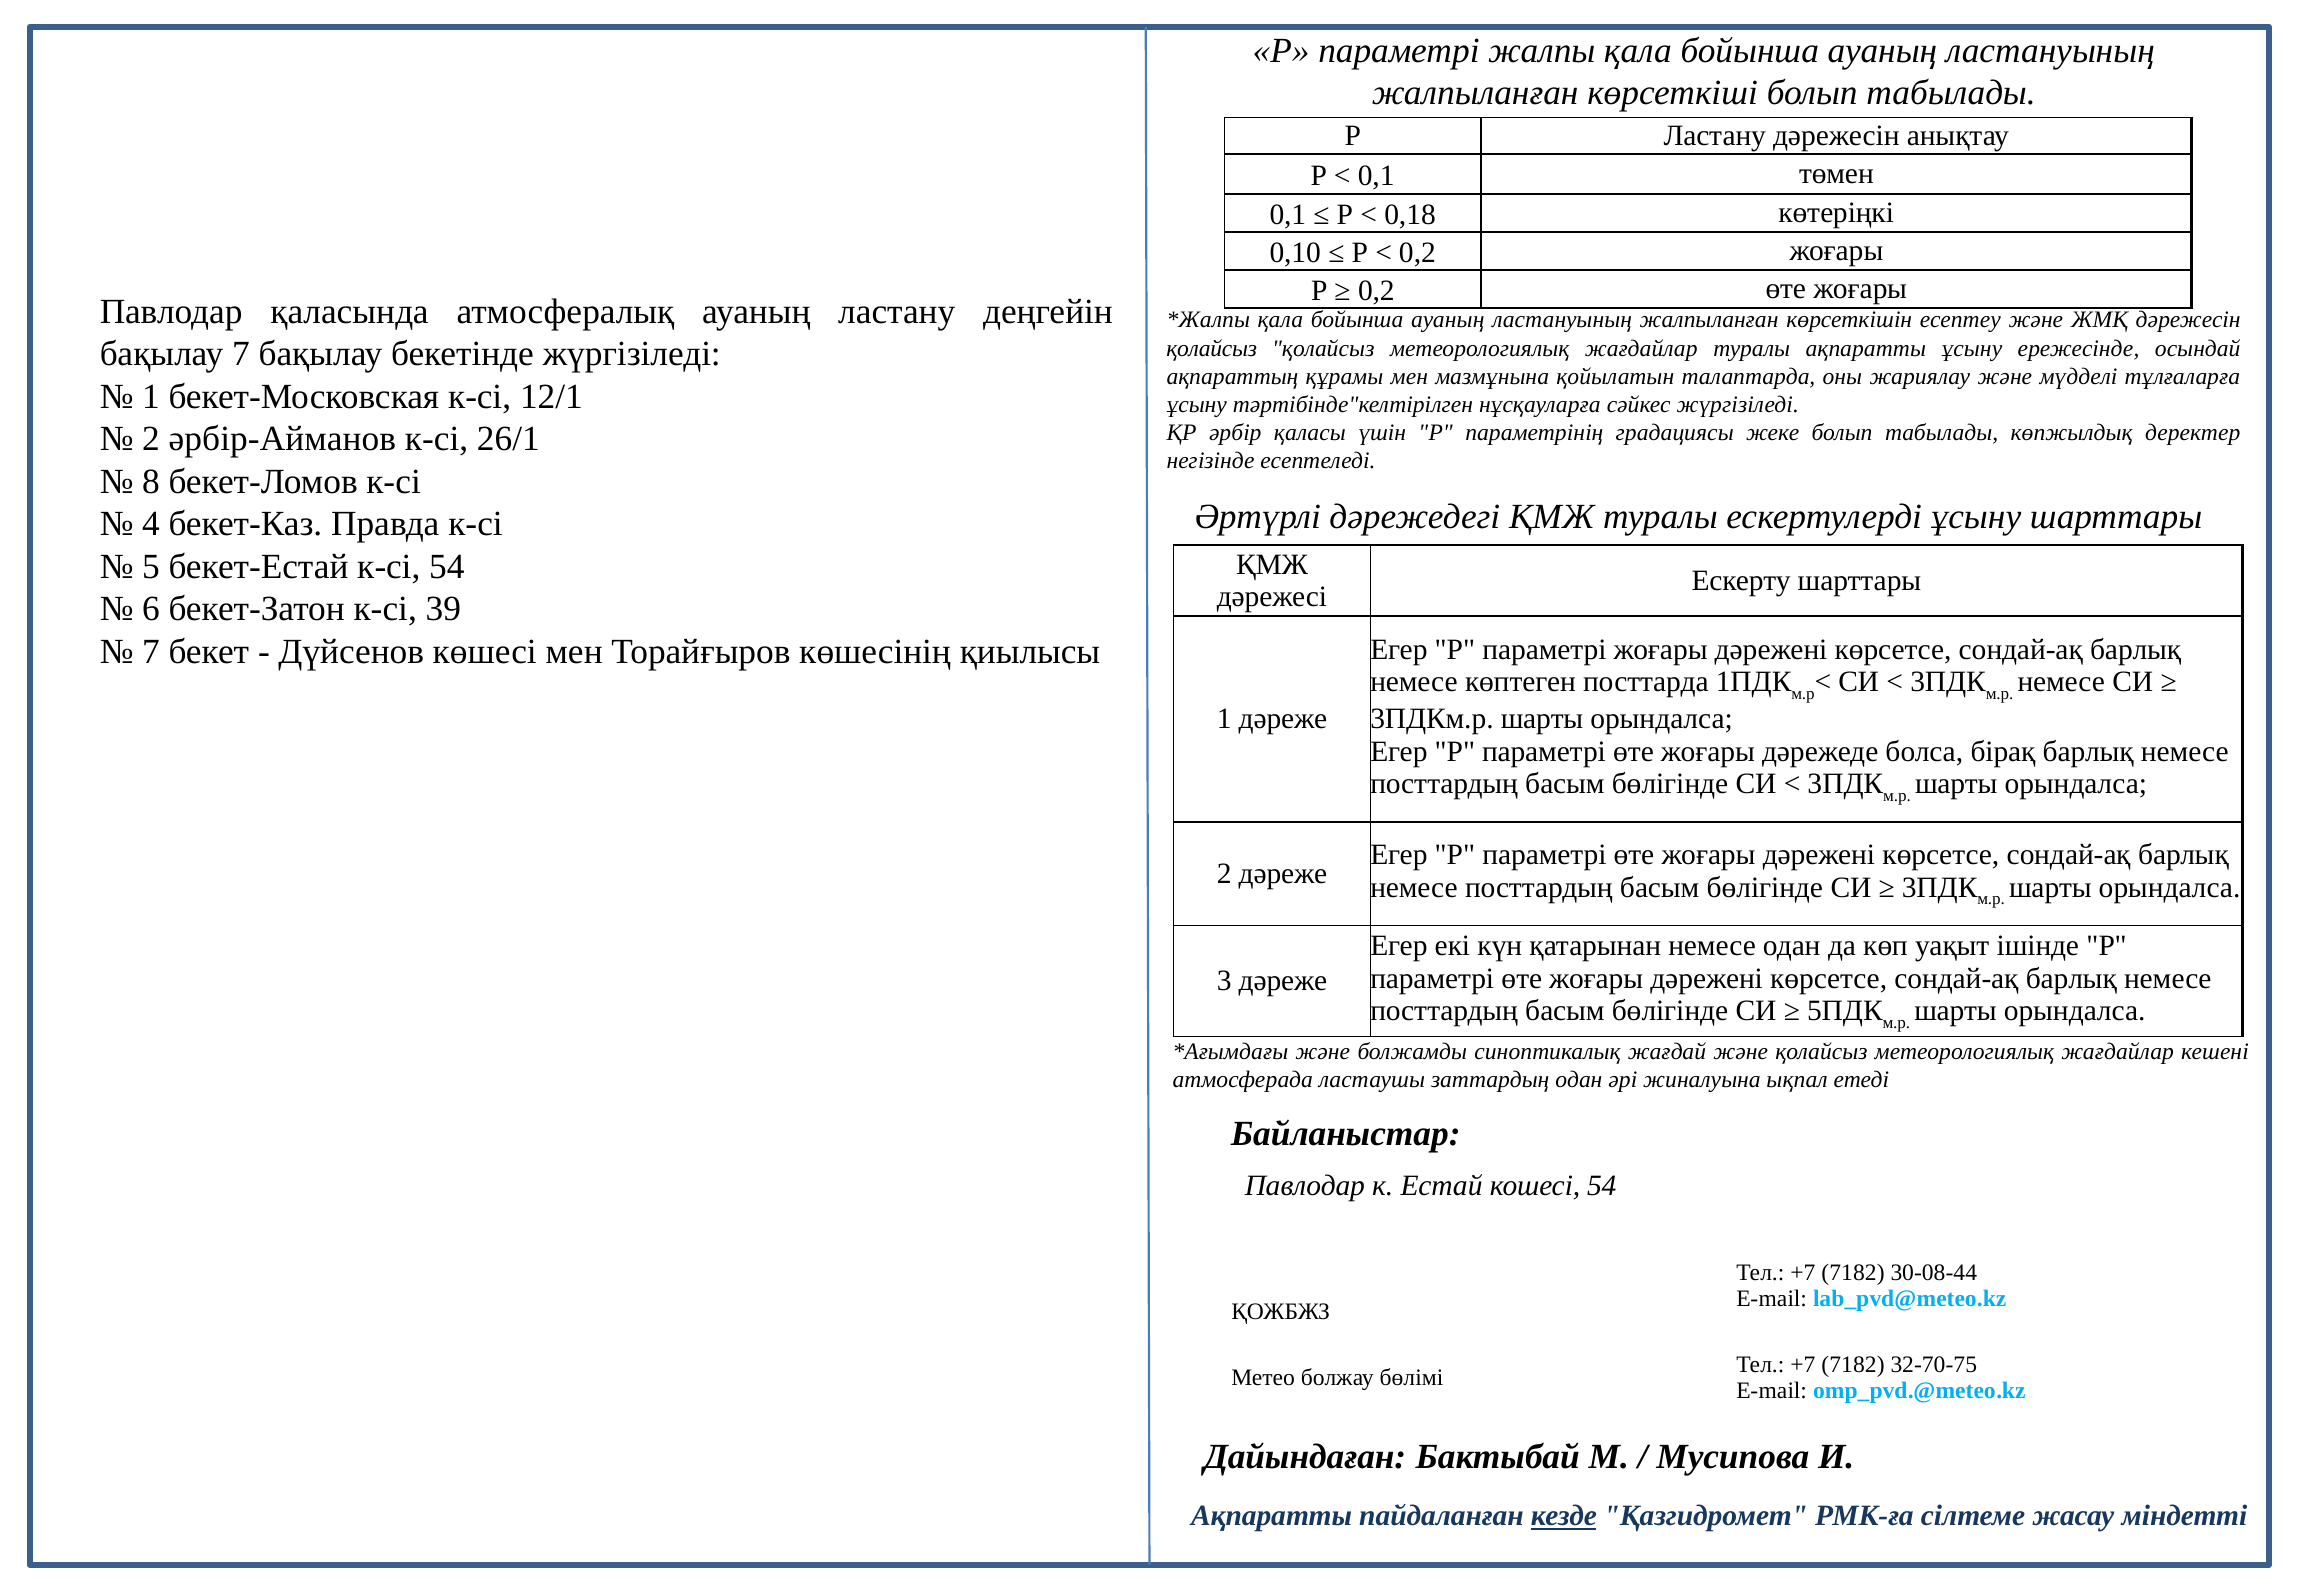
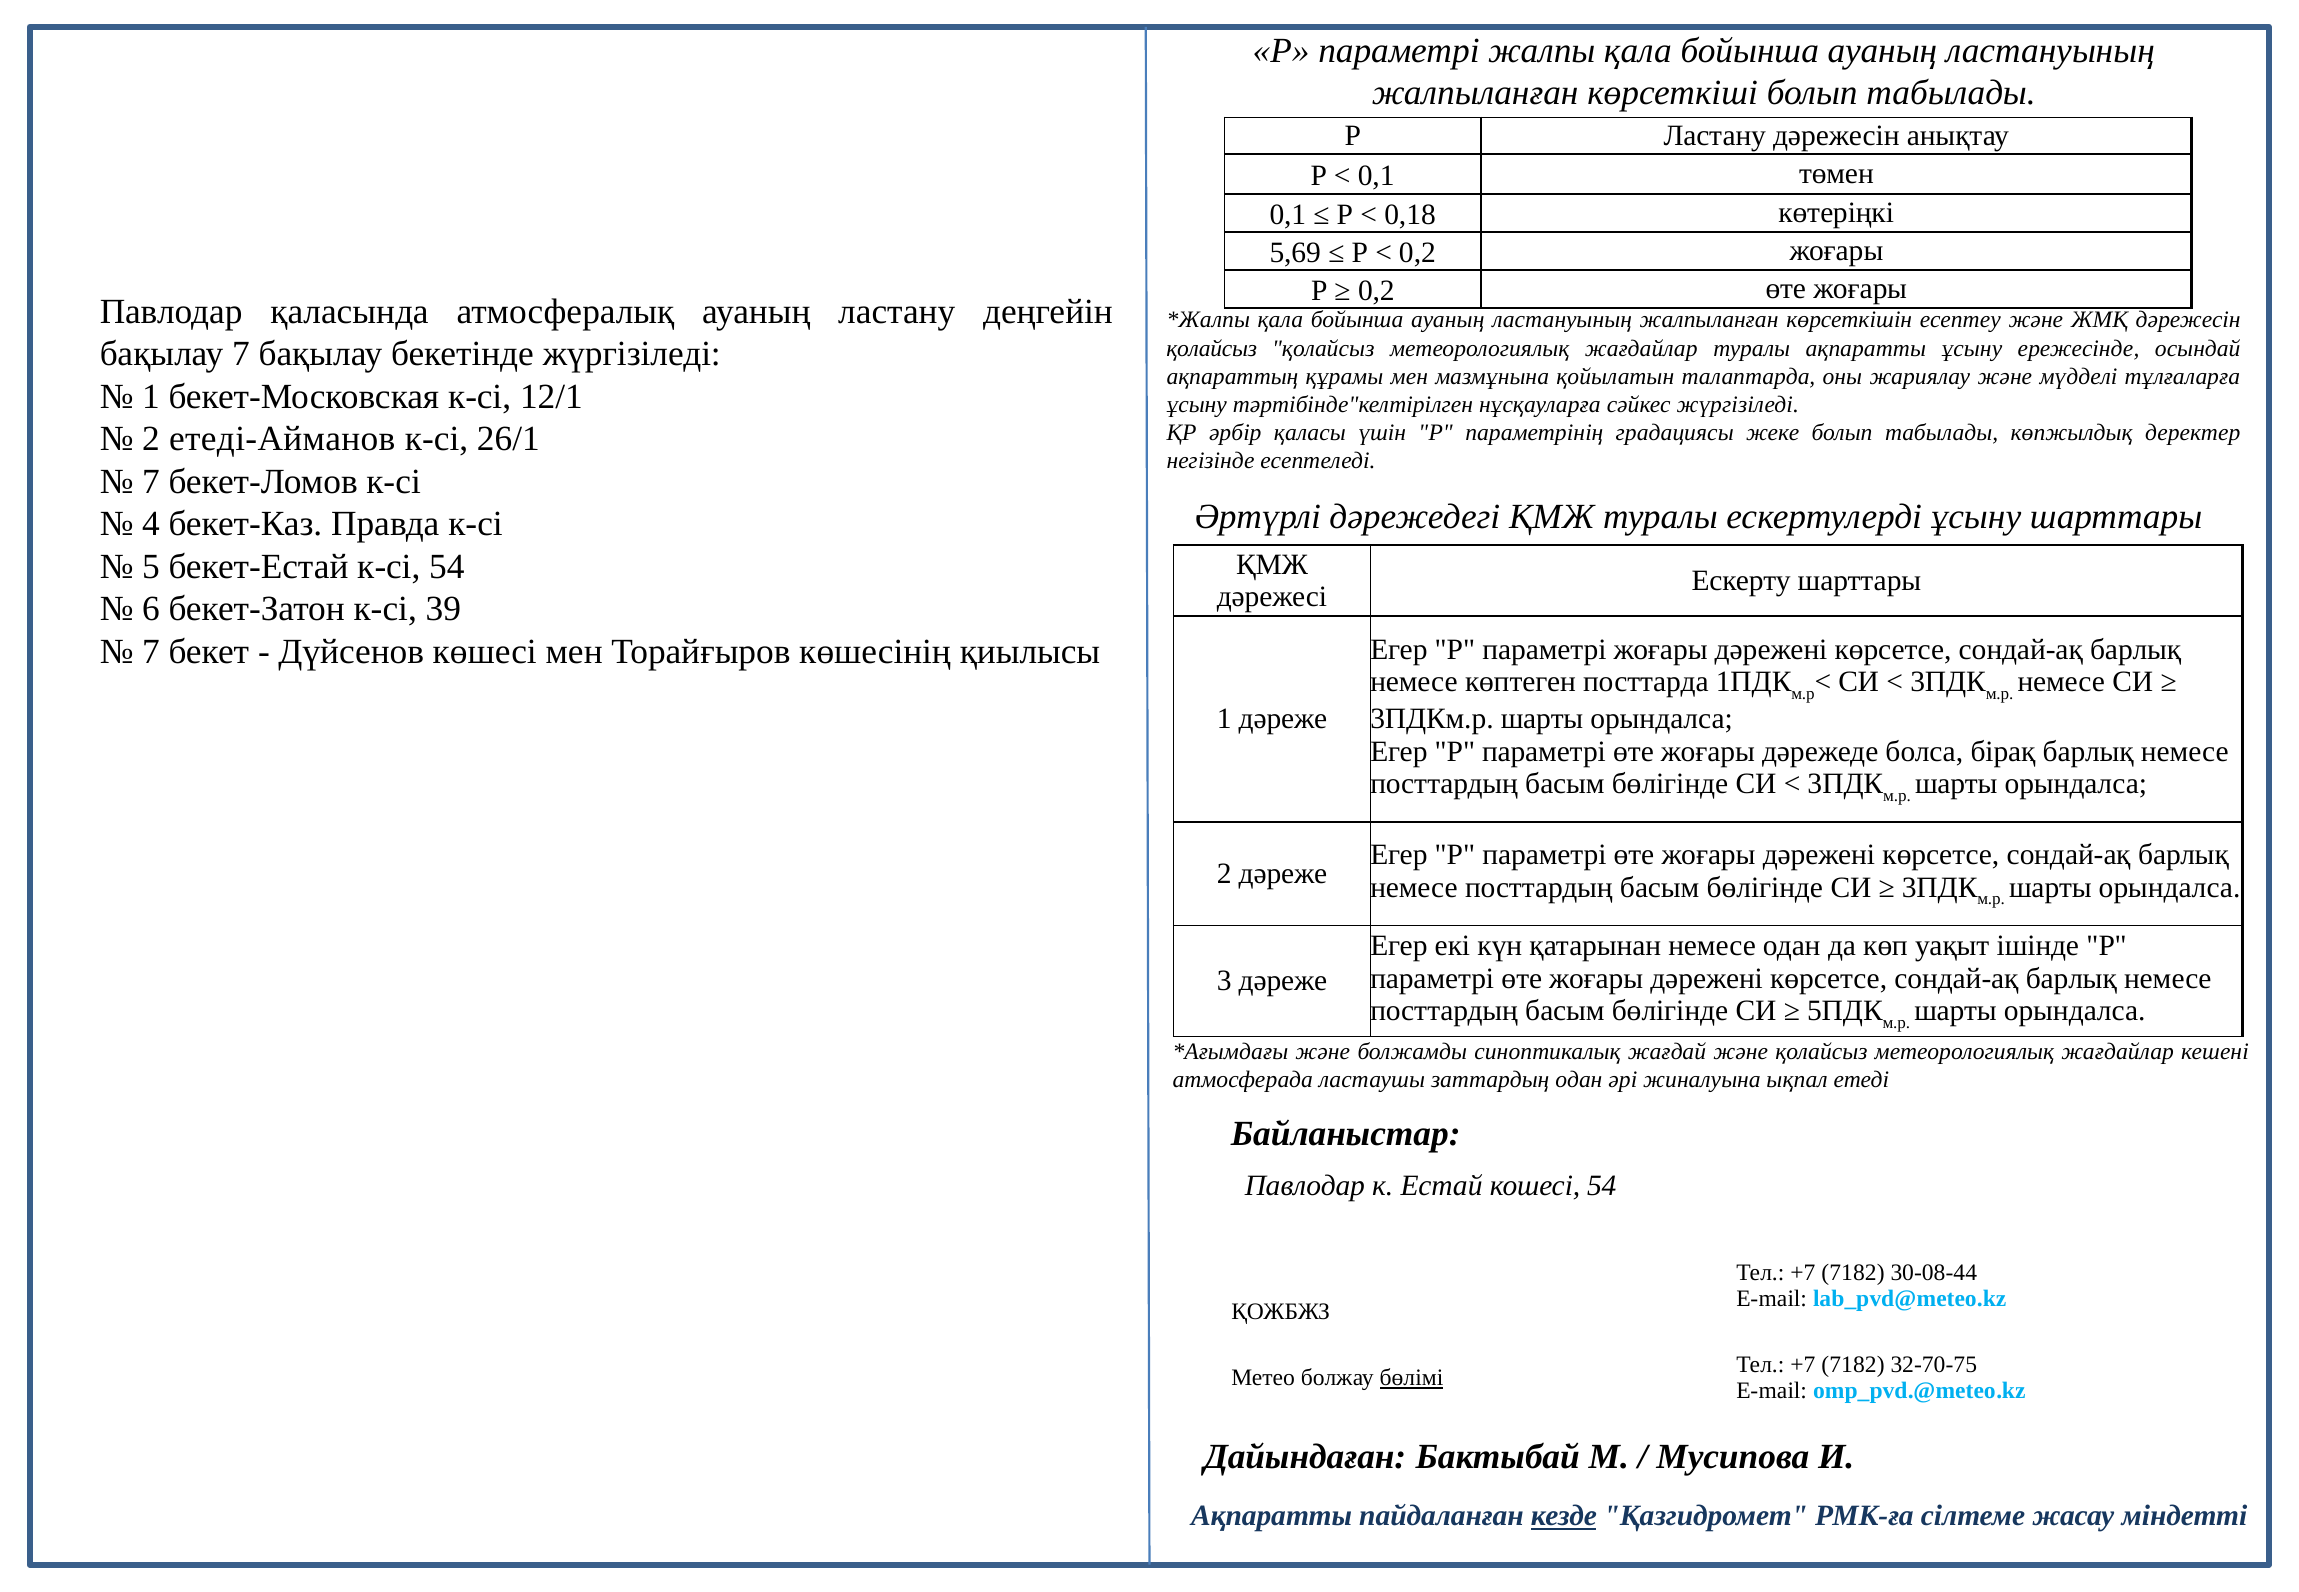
0,10: 0,10 -> 5,69
әрбір-Айманов: әрбір-Айманов -> етеді-Айманов
8 at (151, 482): 8 -> 7
бөлімі underline: none -> present
